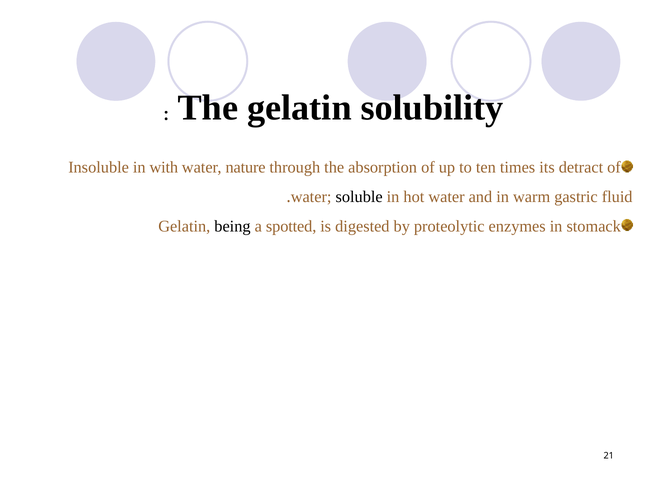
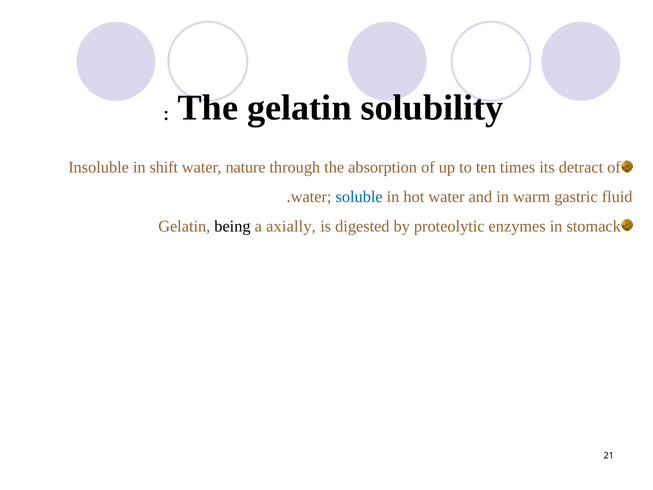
with: with -> shift
soluble colour: black -> blue
spotted: spotted -> axially
